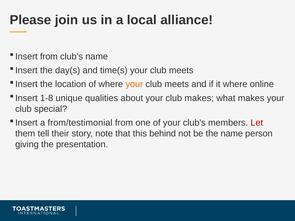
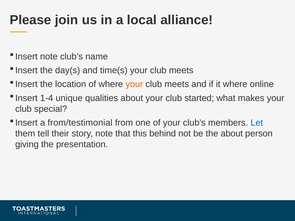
from at (49, 57): from -> note
1-8: 1-8 -> 1-4
club makes: makes -> started
Let colour: red -> blue
the name: name -> about
